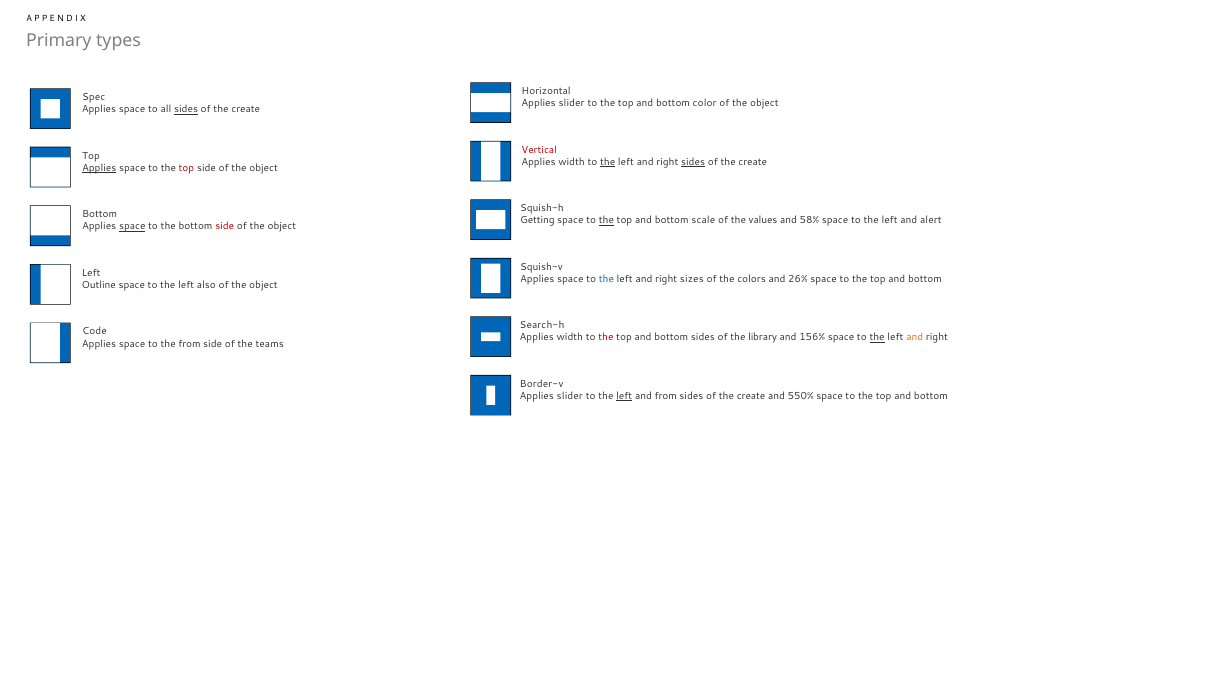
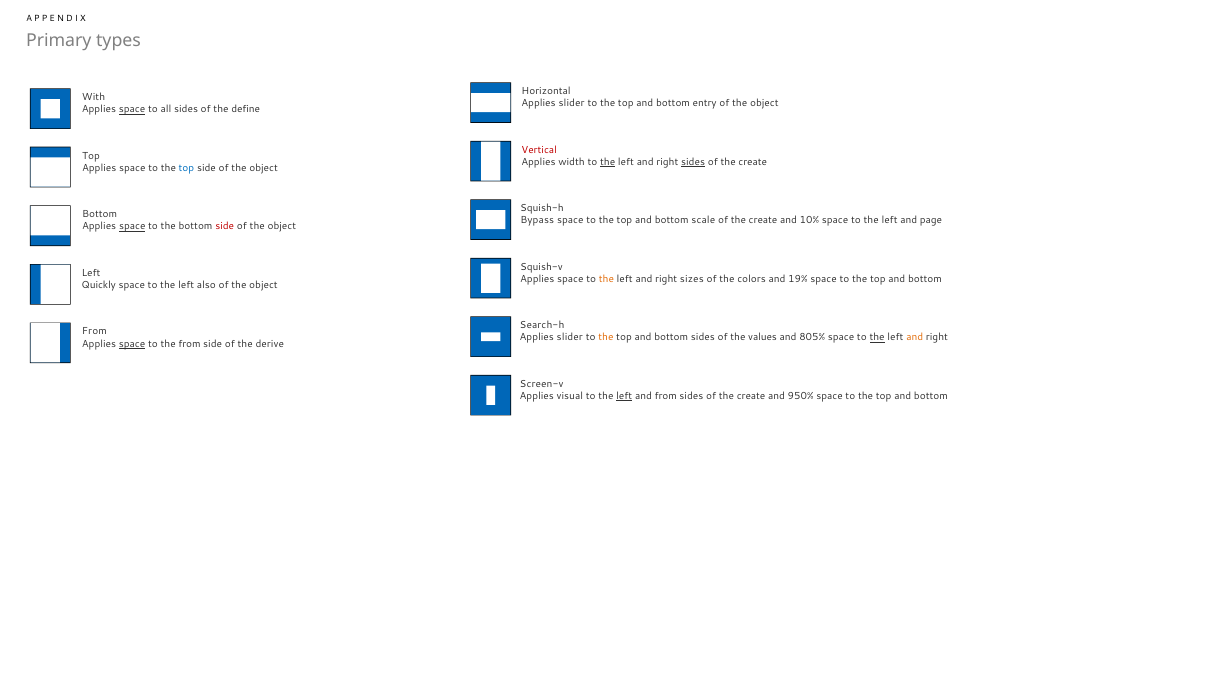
Spec: Spec -> With
color: color -> entry
space at (132, 110) underline: none -> present
sides at (186, 110) underline: present -> none
create at (246, 110): create -> define
Applies at (99, 168) underline: present -> none
top at (186, 168) colour: red -> blue
Getting: Getting -> Bypass
the at (606, 221) underline: present -> none
values at (763, 221): values -> create
58%: 58% -> 10%
alert: alert -> page
the at (606, 279) colour: blue -> orange
26%: 26% -> 19%
Outline: Outline -> Quickly
Code at (94, 332): Code -> From
width at (570, 338): width -> slider
the at (606, 338) colour: red -> orange
library: library -> values
156%: 156% -> 805%
space at (132, 344) underline: none -> present
teams: teams -> derive
Border-v: Border-v -> Screen-v
slider at (570, 396): slider -> visual
550%: 550% -> 950%
